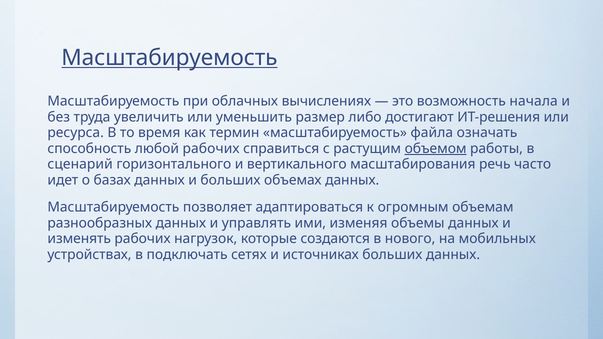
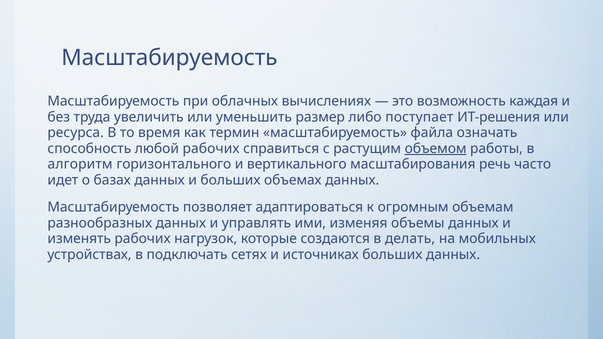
Масштабируемость at (169, 58) underline: present -> none
начала: начала -> каждая
достигают: достигают -> поступает
сценарий: сценарий -> алгоритм
нового: нового -> делать
